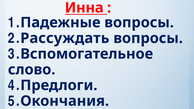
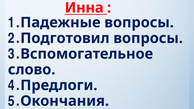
Рассуждать: Рассуждать -> Подготовил
